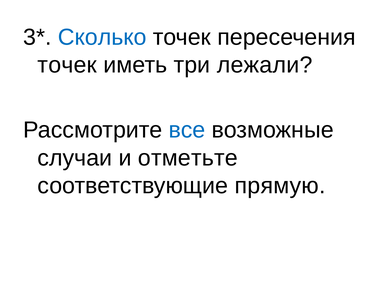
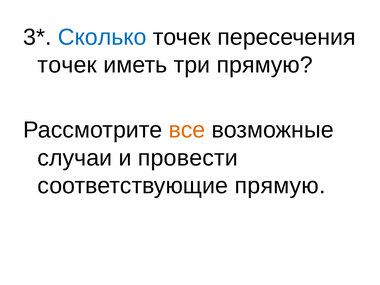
три лежали: лежали -> прямую
все colour: blue -> orange
отметьте: отметьте -> провести
